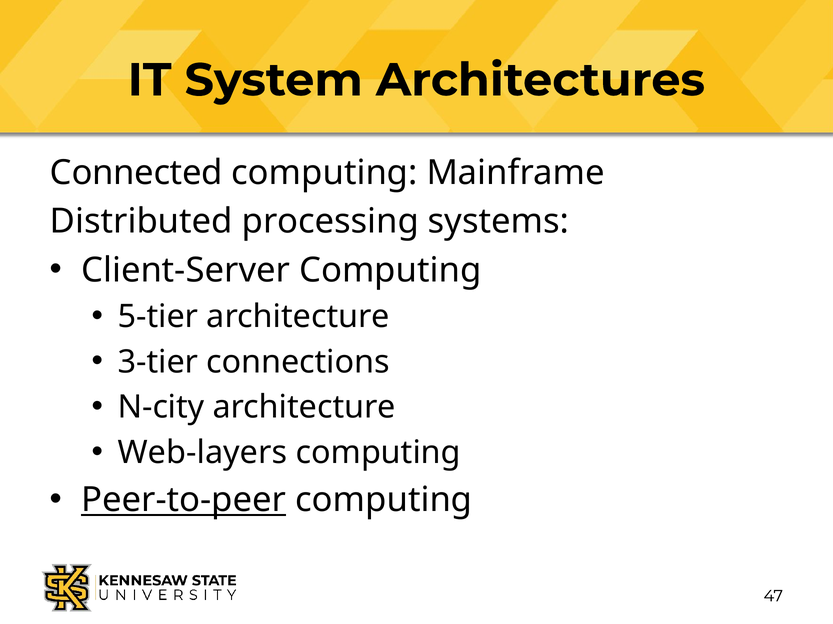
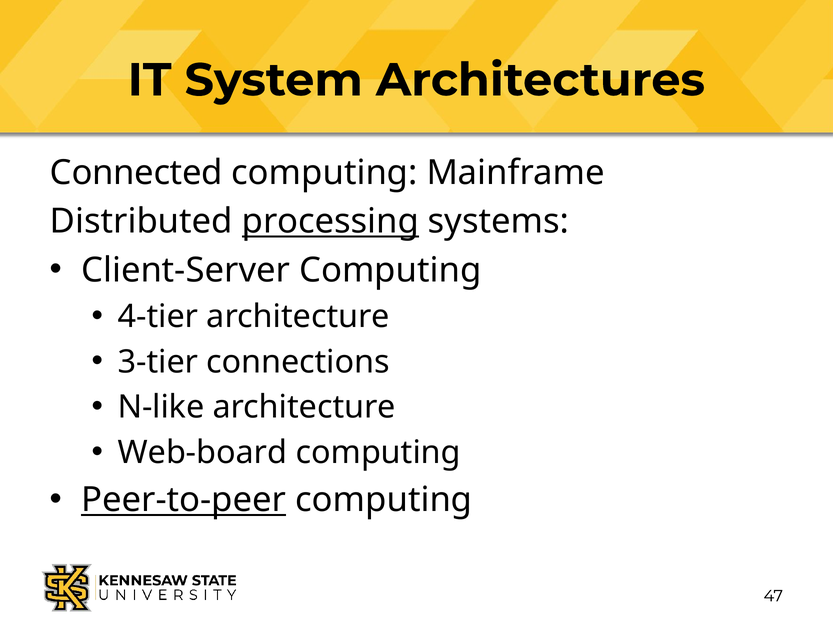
processing underline: none -> present
5-tier: 5-tier -> 4-tier
N-city: N-city -> N-like
Web-layers: Web-layers -> Web-board
